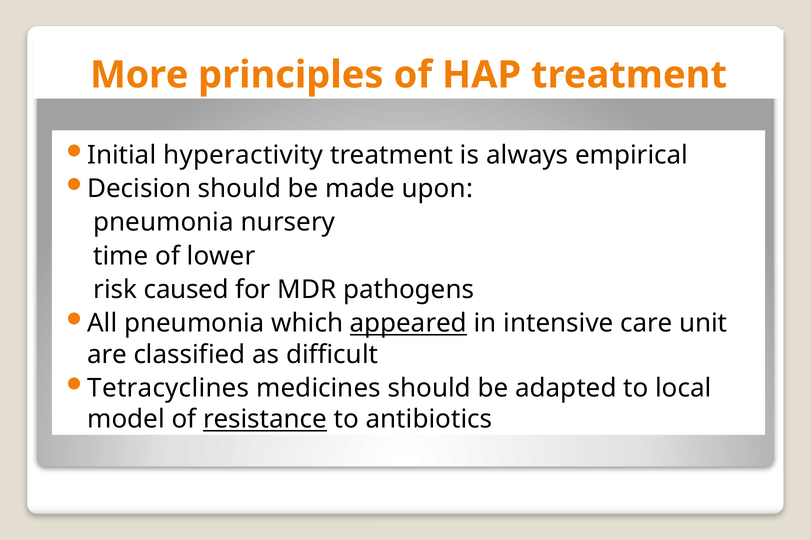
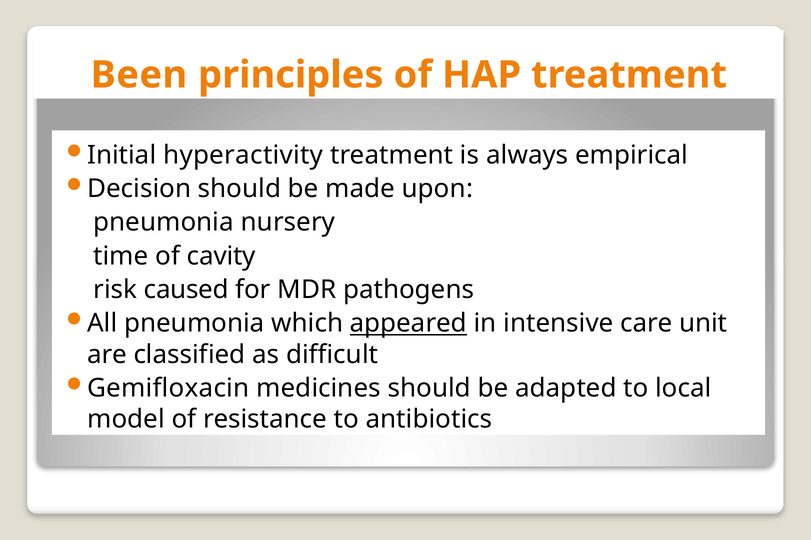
More: More -> Been
lower: lower -> cavity
Tetracyclines: Tetracyclines -> Gemifloxacin
resistance underline: present -> none
